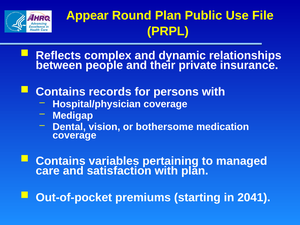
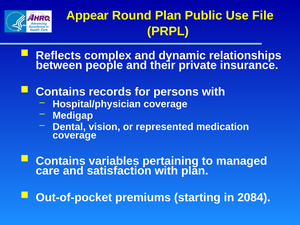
bothersome: bothersome -> represented
2041: 2041 -> 2084
